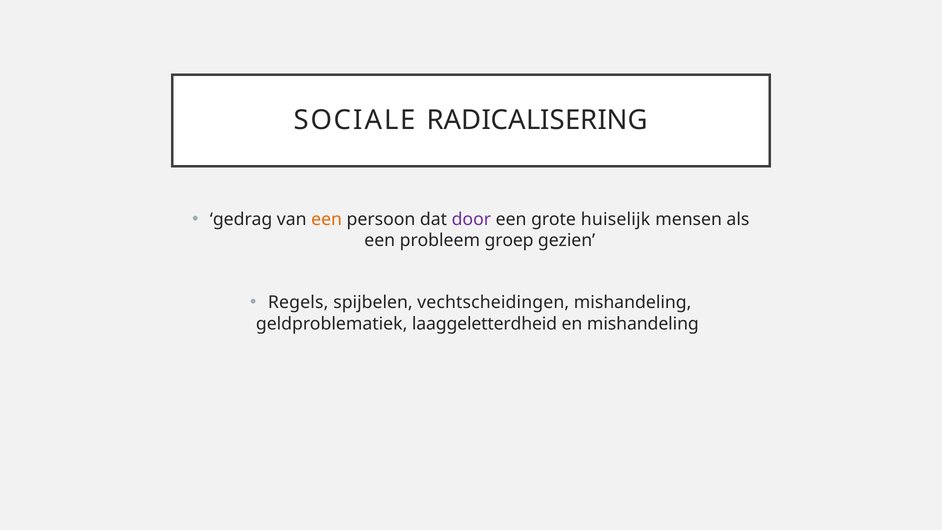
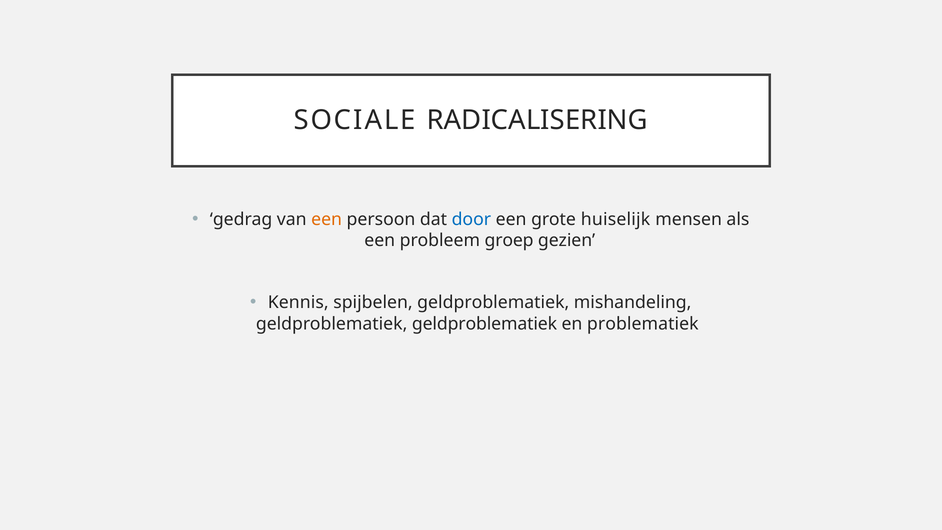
door colour: purple -> blue
Regels: Regels -> Kennis
spijbelen vechtscheidingen: vechtscheidingen -> geldproblematiek
geldproblematiek laaggeletterdheid: laaggeletterdheid -> geldproblematiek
en mishandeling: mishandeling -> problematiek
